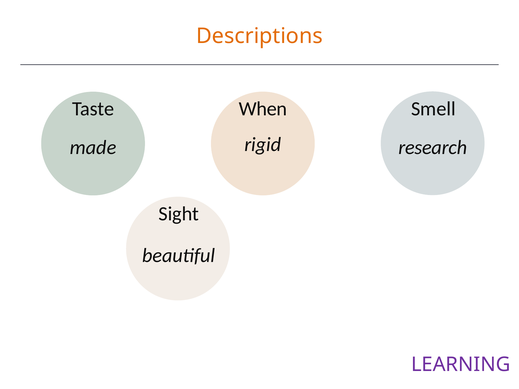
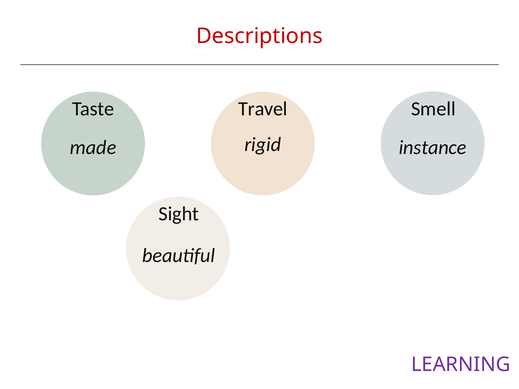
Descriptions colour: orange -> red
When: When -> Travel
research: research -> instance
